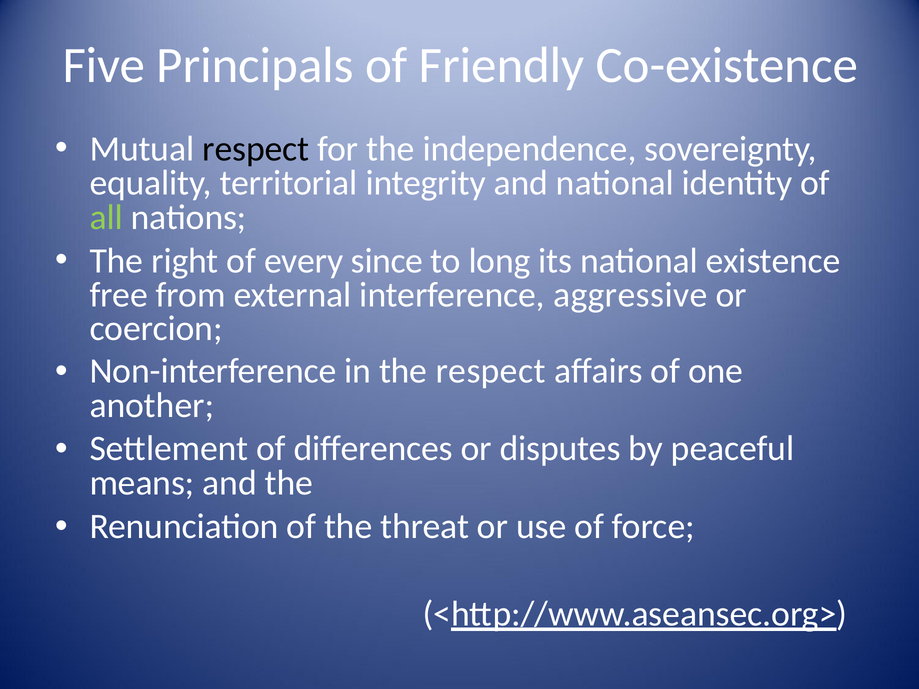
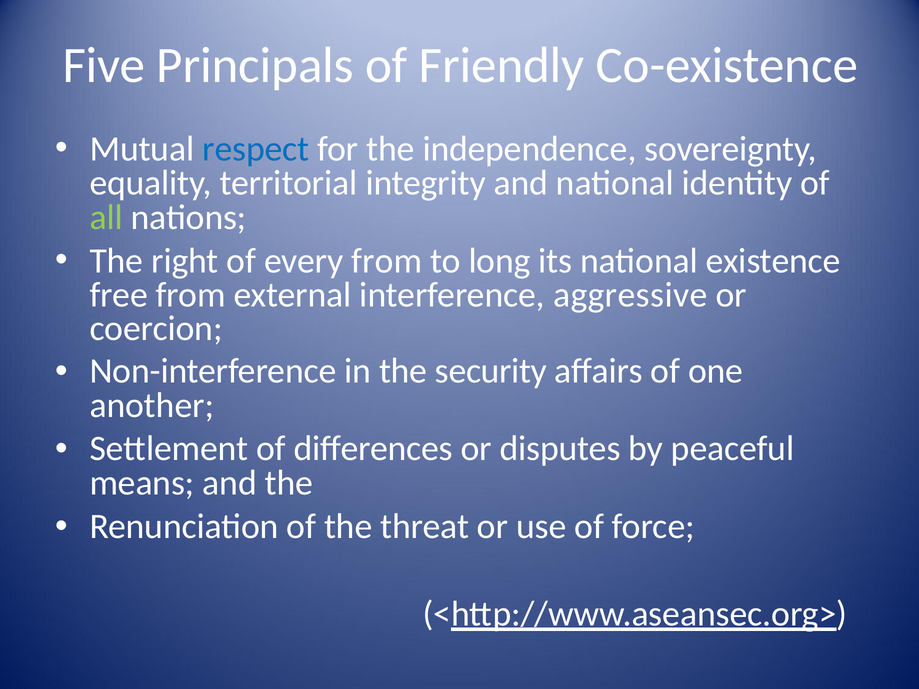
respect at (256, 149) colour: black -> blue
every since: since -> from
the respect: respect -> security
